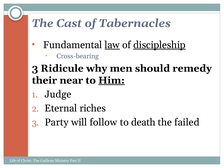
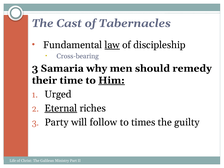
discipleship underline: present -> none
Ridicule: Ridicule -> Samaria
near: near -> time
Judge: Judge -> Urged
Eternal underline: none -> present
death: death -> times
failed: failed -> guilty
